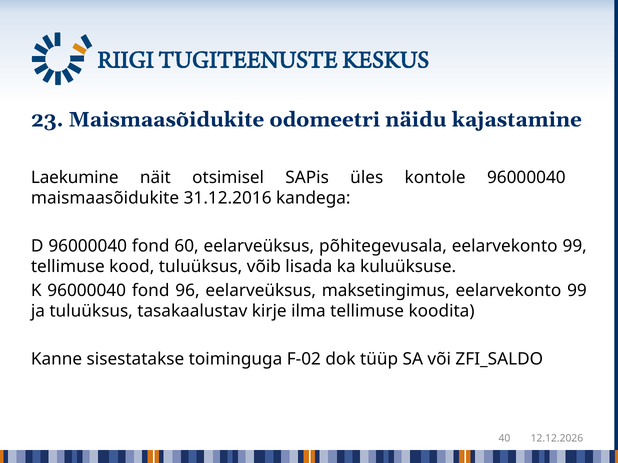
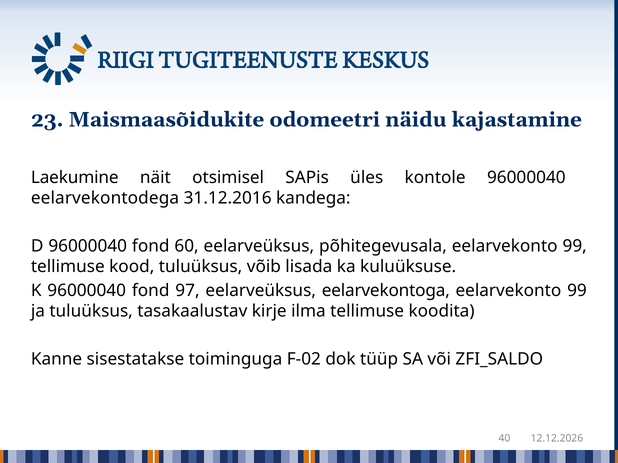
maismaasõidukite at (105, 198): maismaasõidukite -> eelarvekontodega
96: 96 -> 97
maksetingimus: maksetingimus -> eelarvekontoga
